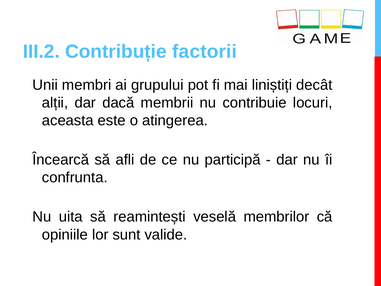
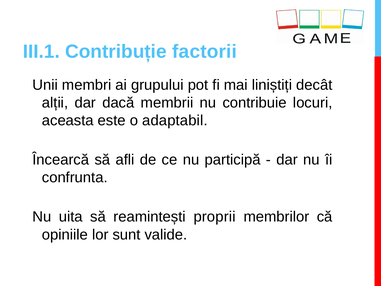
III.2: III.2 -> III.1
atingerea: atingerea -> adaptabil
veselă: veselă -> proprii
